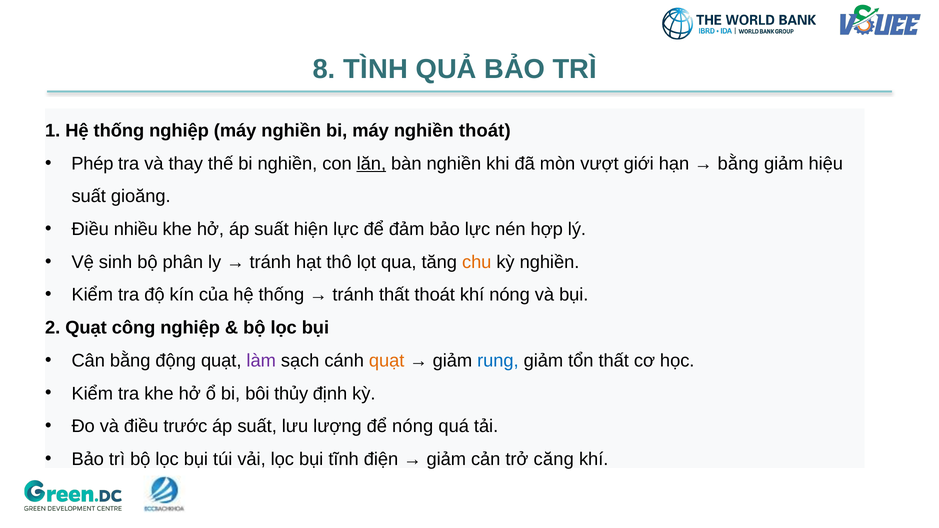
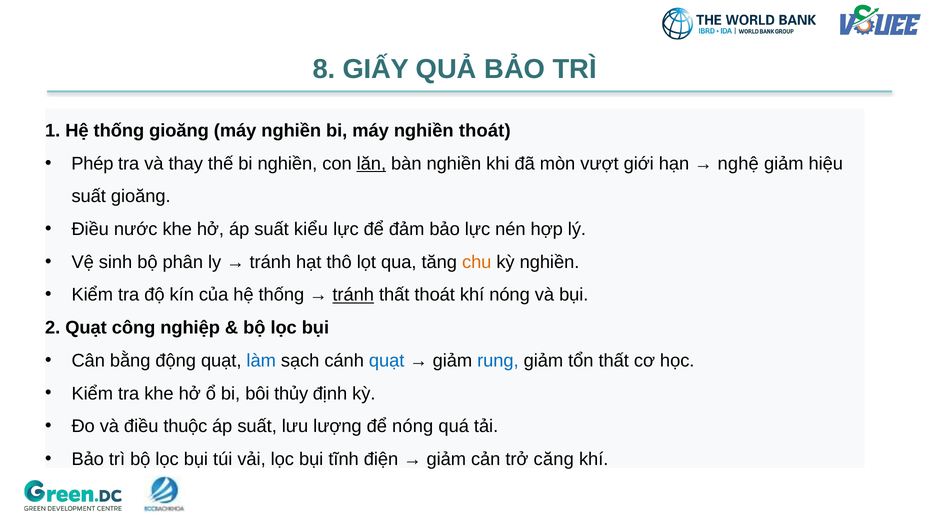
TÌNH: TÌNH -> GIẤY
thống nghiệp: nghiệp -> gioăng
bằng at (738, 164): bằng -> nghệ
nhiều: nhiều -> nước
hiện: hiện -> kiểu
tránh at (353, 295) underline: none -> present
làm colour: purple -> blue
quạt at (387, 361) colour: orange -> blue
trước: trước -> thuộc
